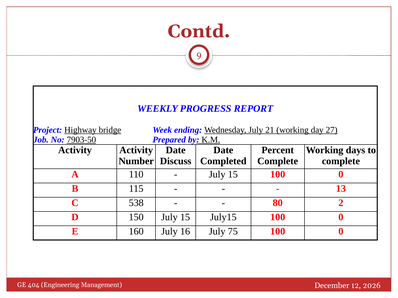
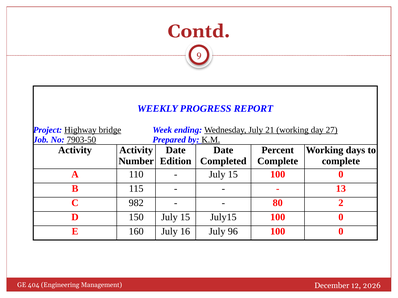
Discuss: Discuss -> Edition
538: 538 -> 982
75: 75 -> 96
